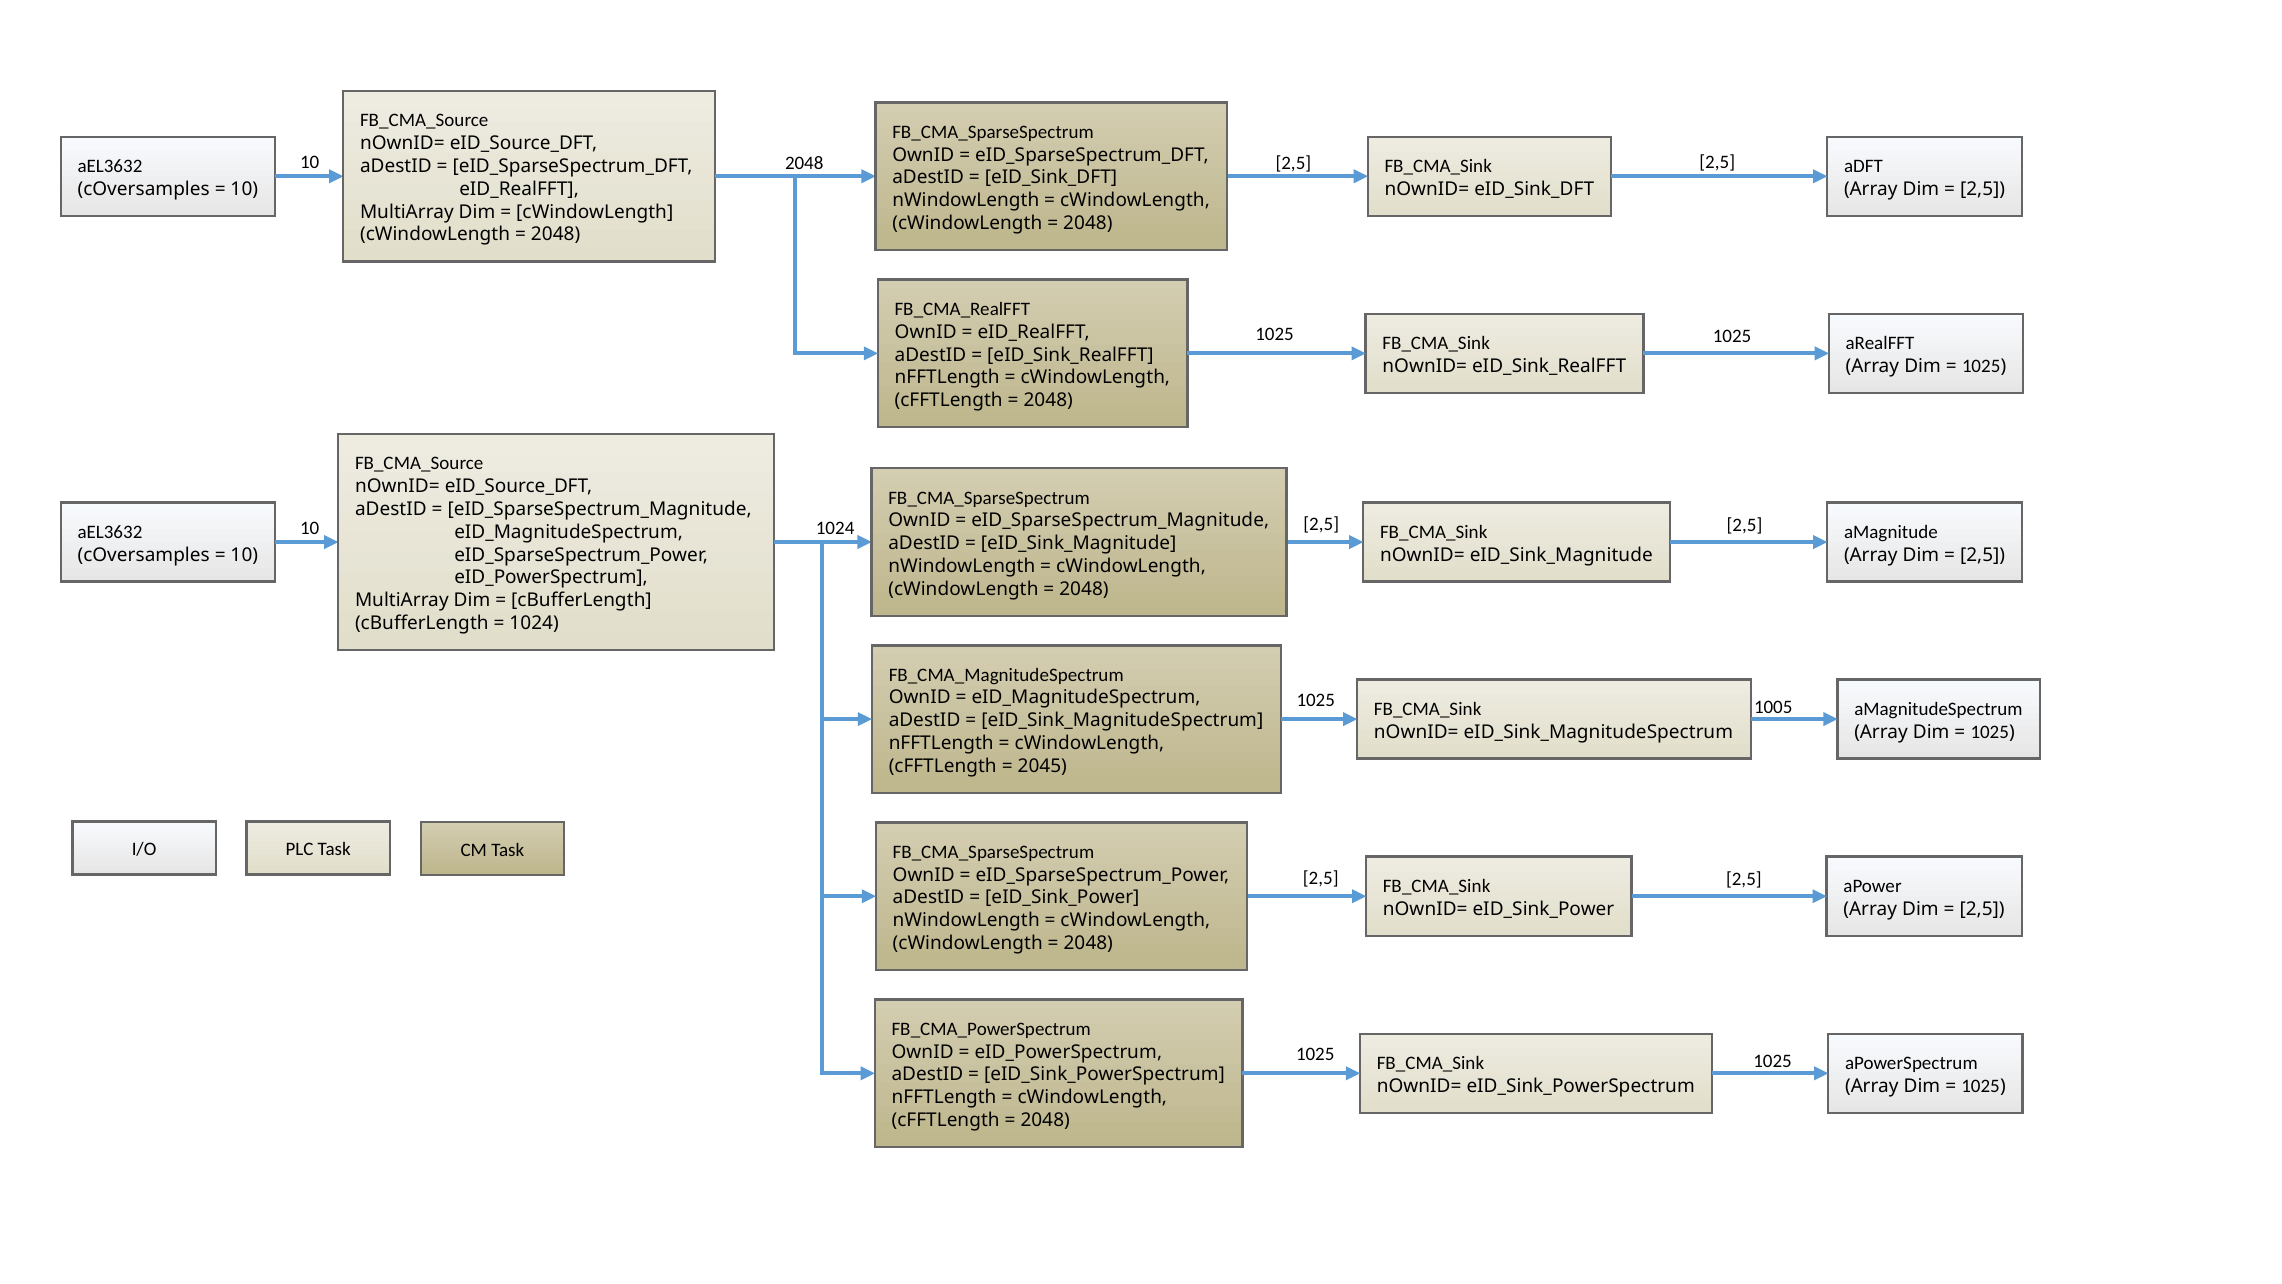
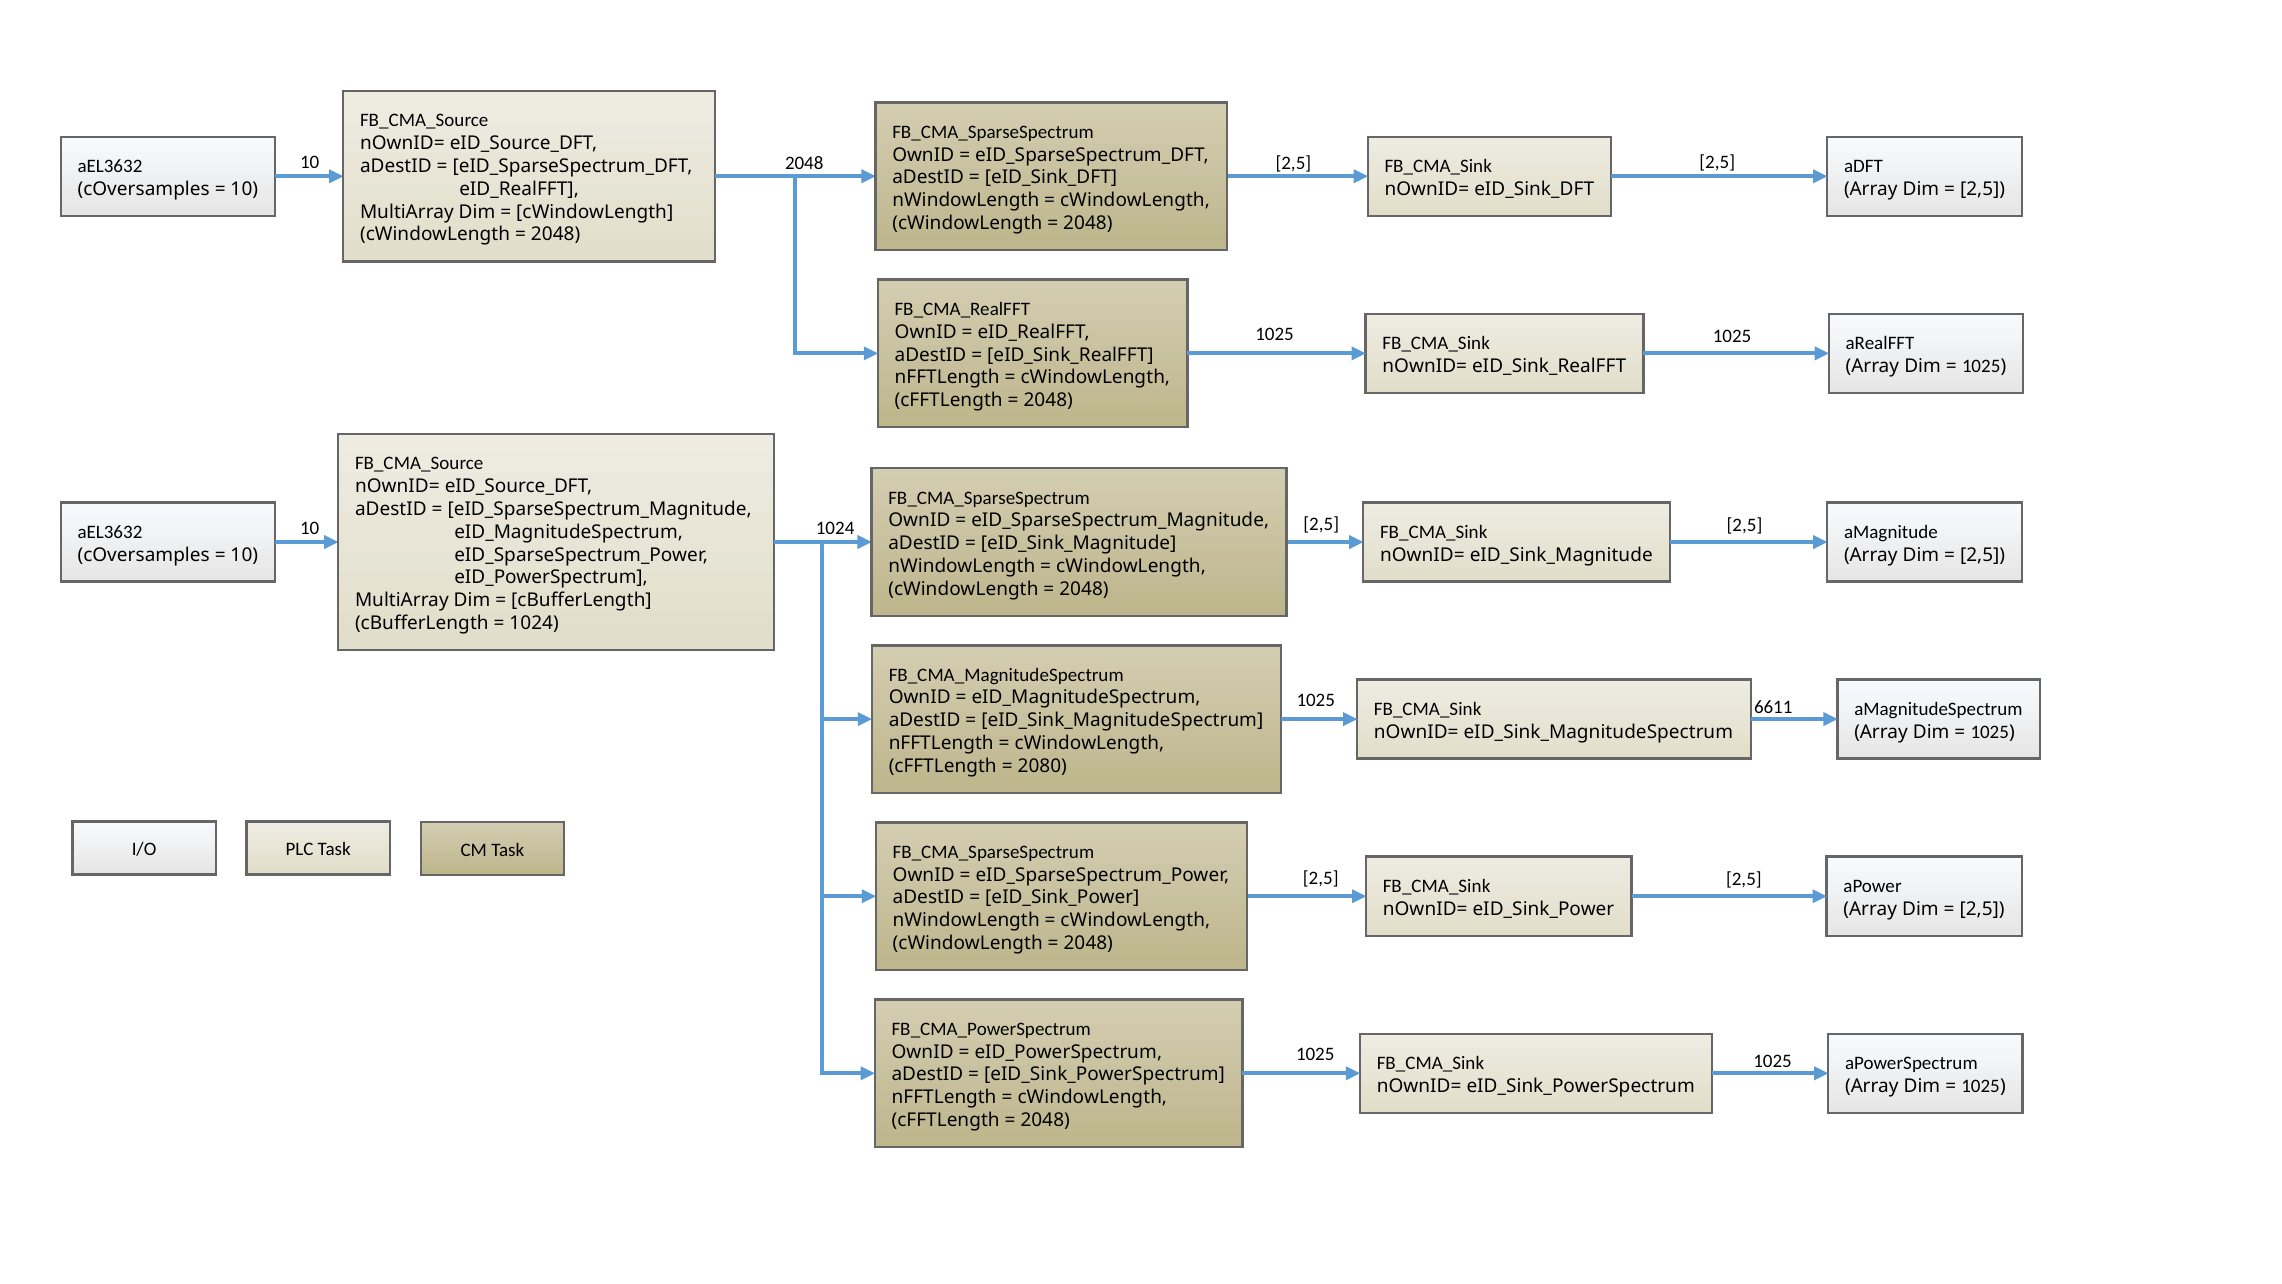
1005: 1005 -> 6611
2045: 2045 -> 2080
